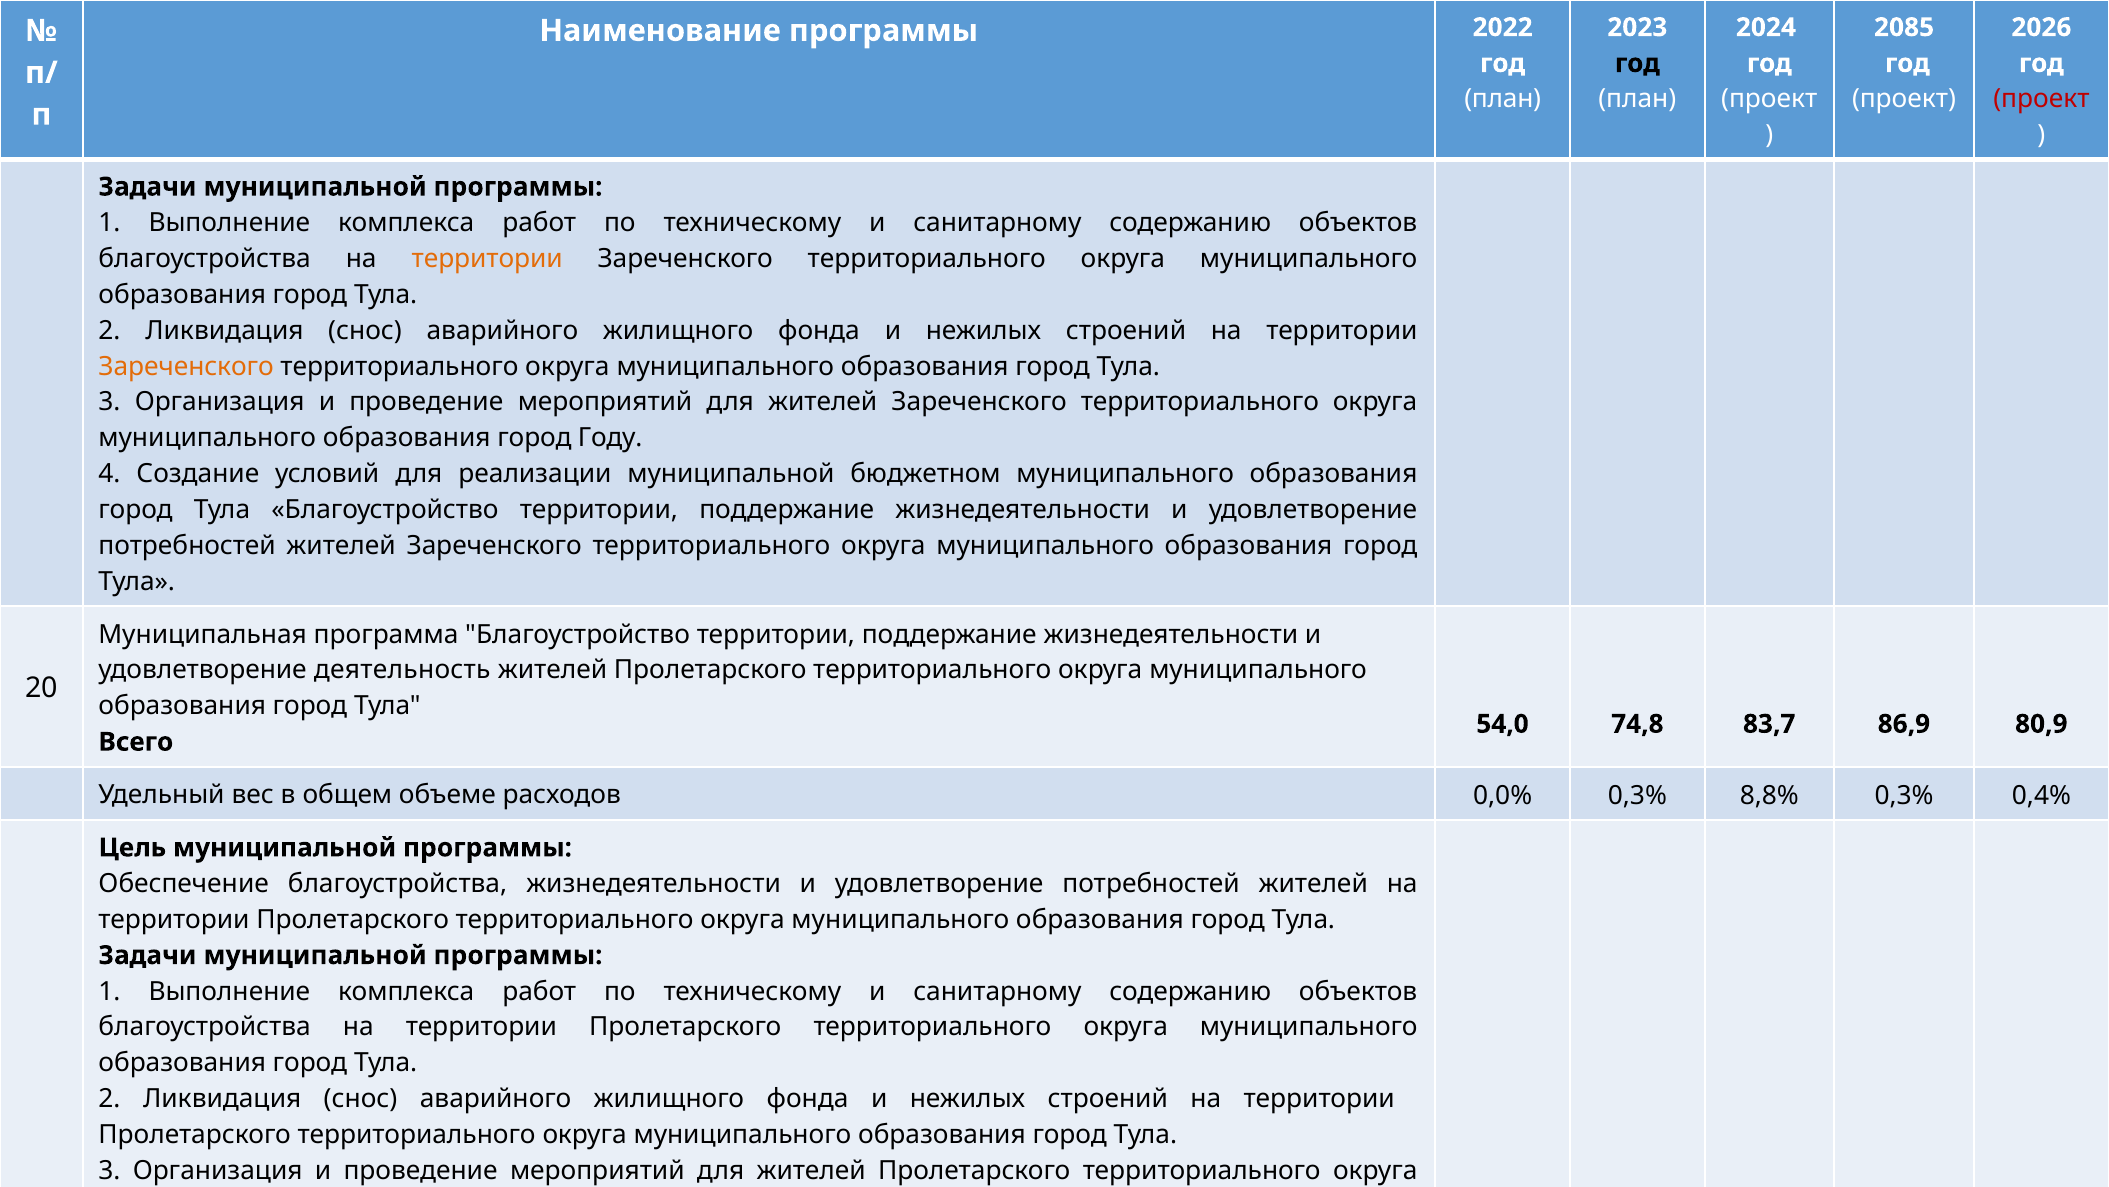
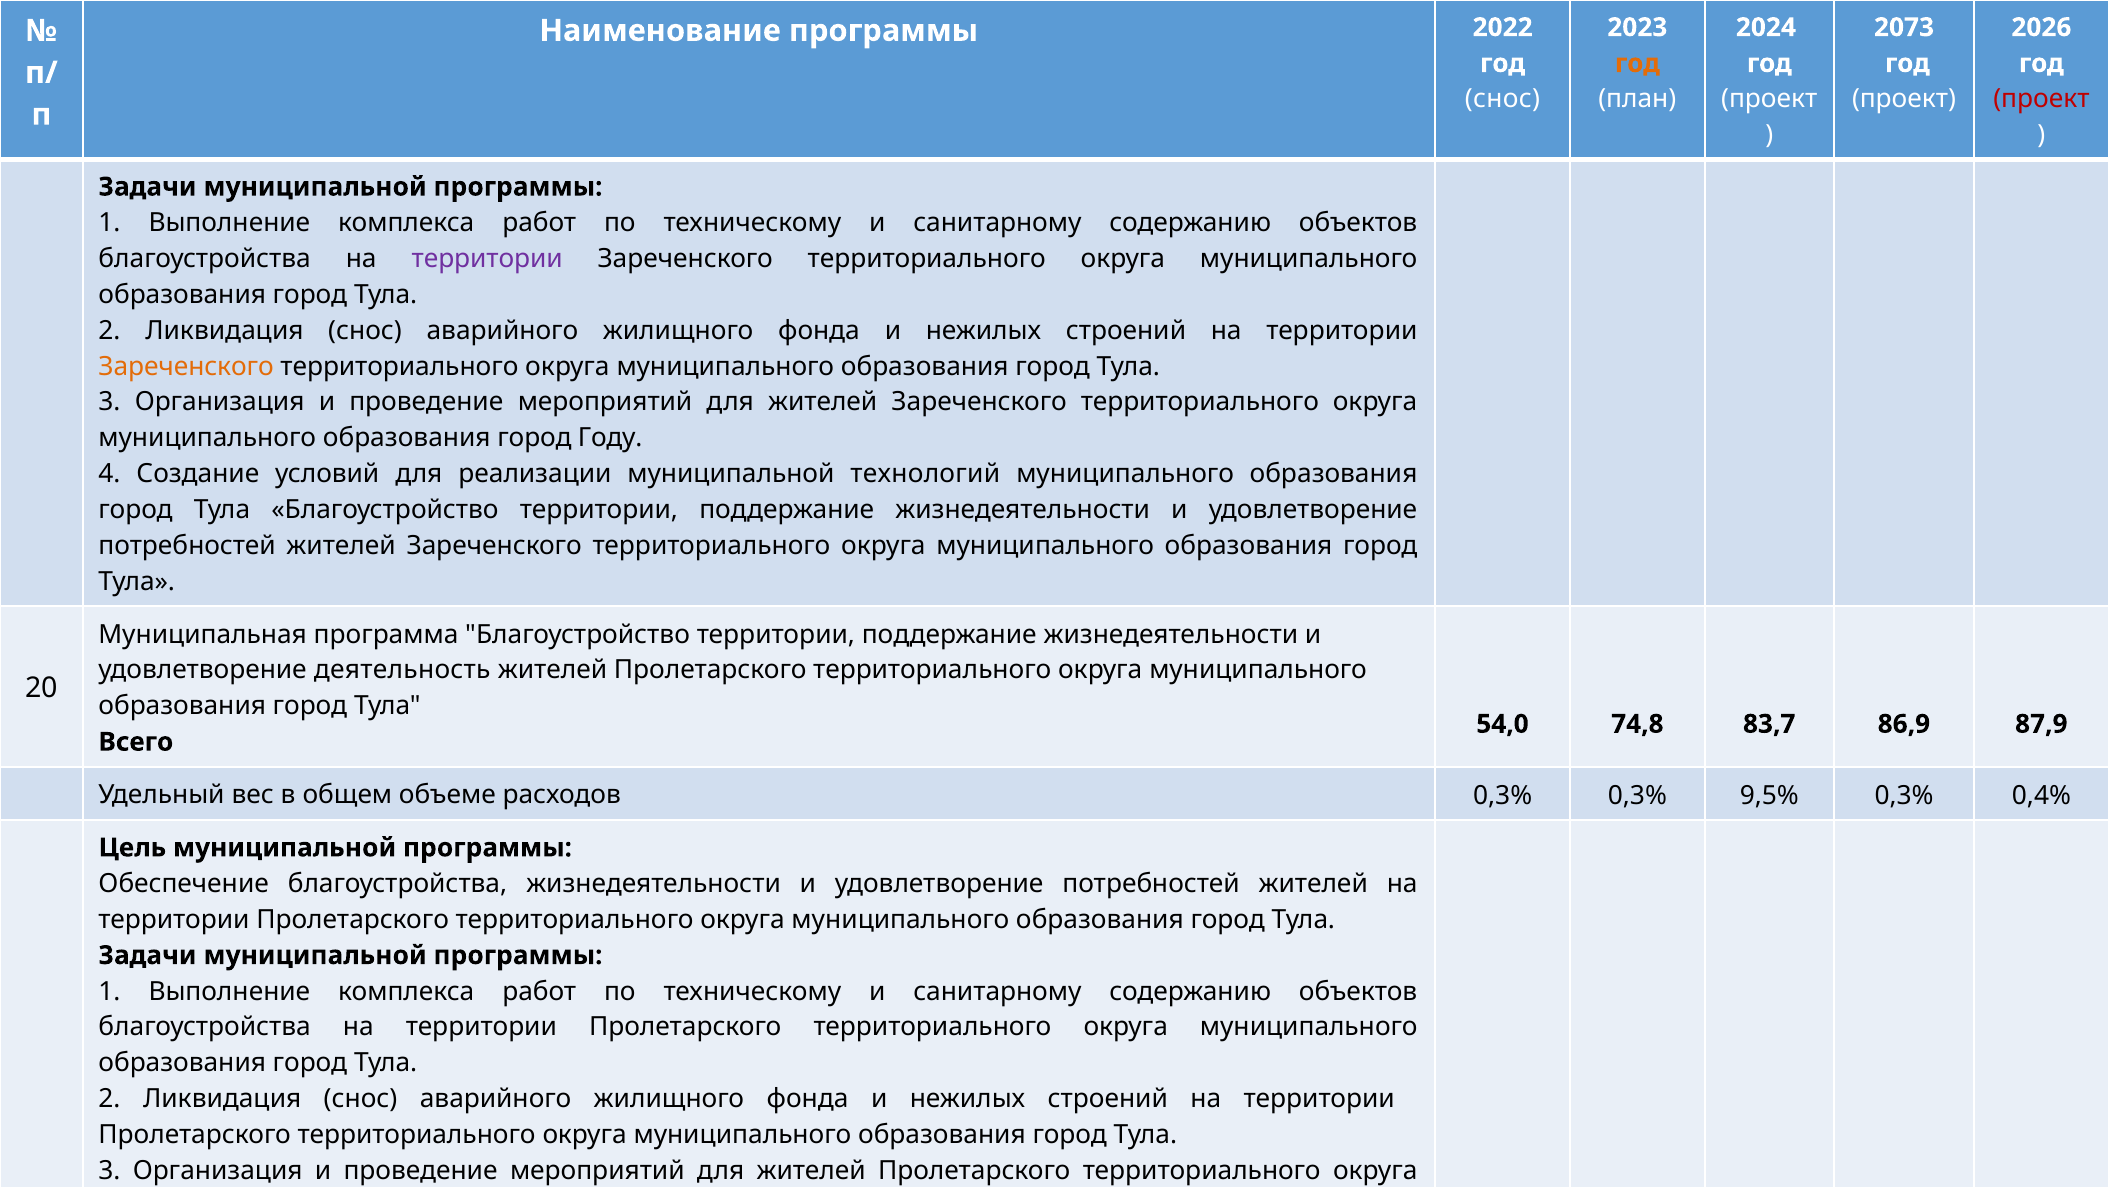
2085: 2085 -> 2073
год at (1637, 63) colour: black -> orange
план at (1503, 99): план -> снос
территории at (487, 259) colour: orange -> purple
бюджетном: бюджетном -> технологий
80,9: 80,9 -> 87,9
расходов 0,0%: 0,0% -> 0,3%
8,8%: 8,8% -> 9,5%
